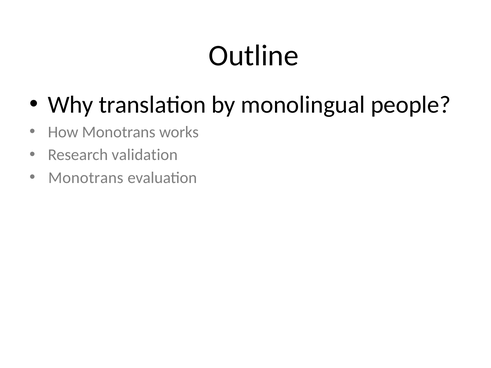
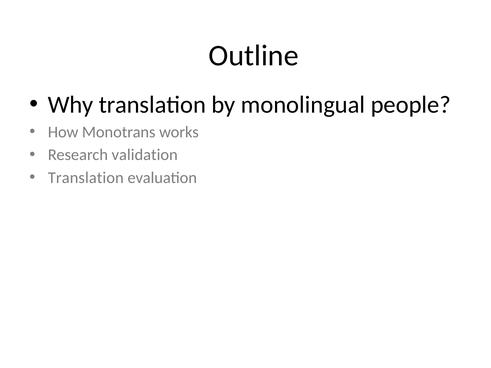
Monotrans at (86, 178): Monotrans -> Translation
